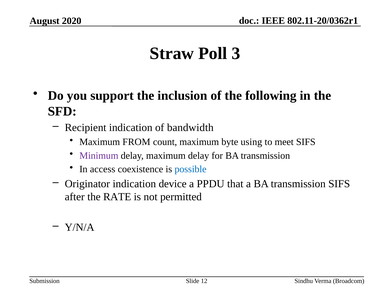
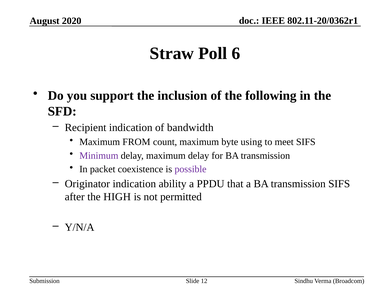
3: 3 -> 6
access: access -> packet
possible colour: blue -> purple
device: device -> ability
RATE: RATE -> HIGH
